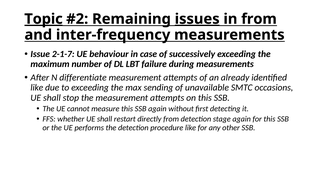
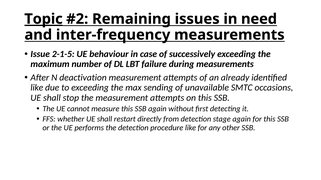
issues underline: present -> none
in from: from -> need
2-1-7: 2-1-7 -> 2-1-5
differentiate: differentiate -> deactivation
